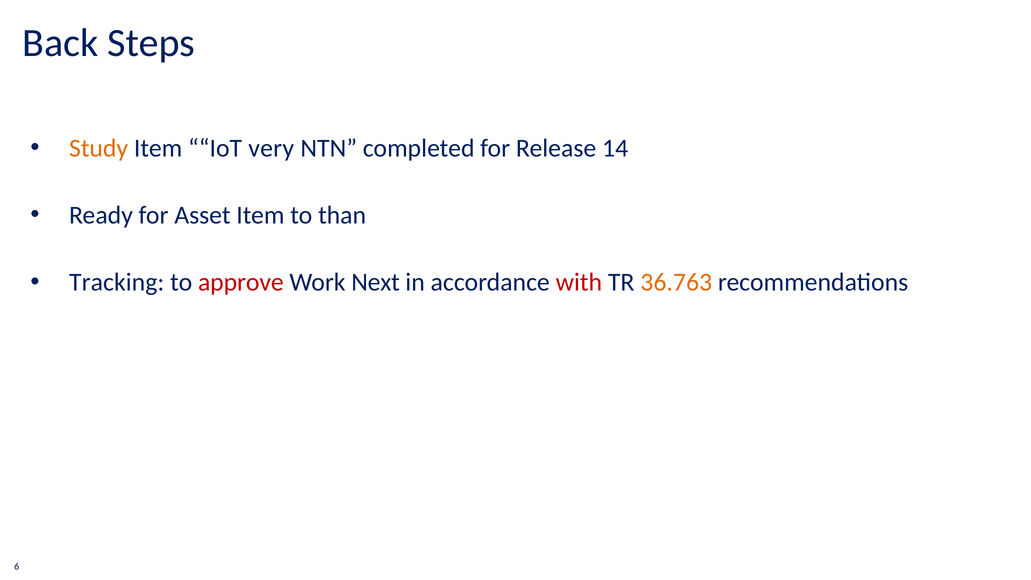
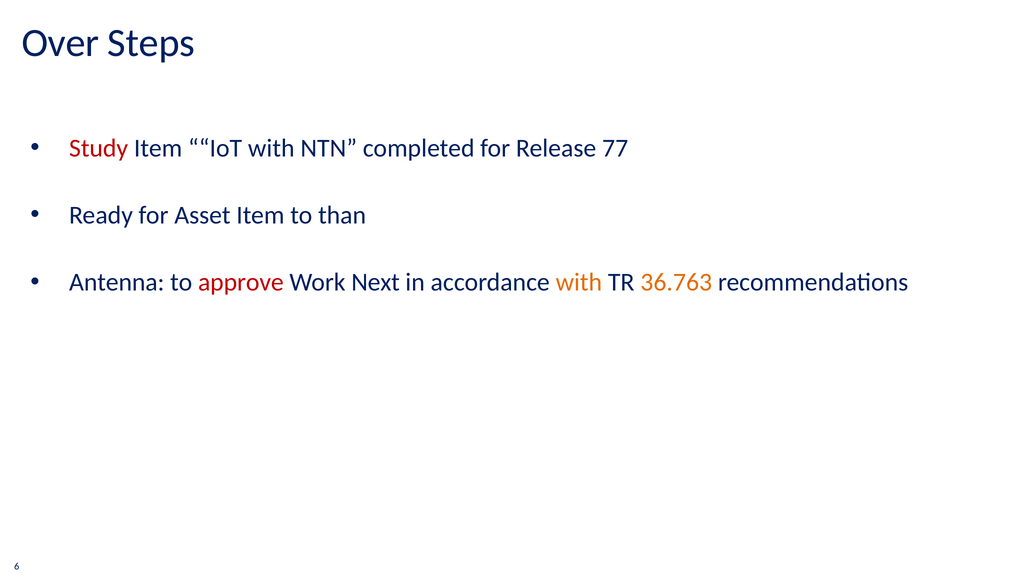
Back: Back -> Over
Study colour: orange -> red
IoT very: very -> with
14: 14 -> 77
Tracking: Tracking -> Antenna
with at (579, 282) colour: red -> orange
